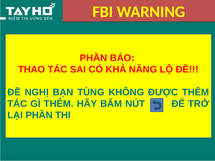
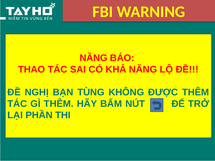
PHẦN at (93, 58): PHẦN -> NĂNG
